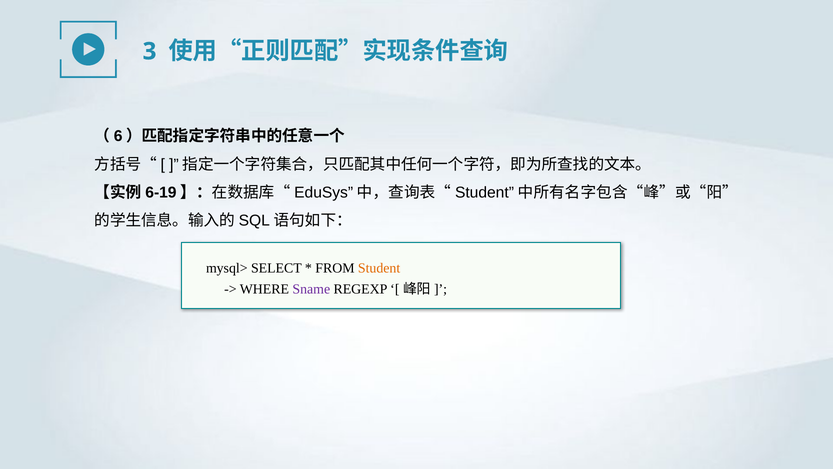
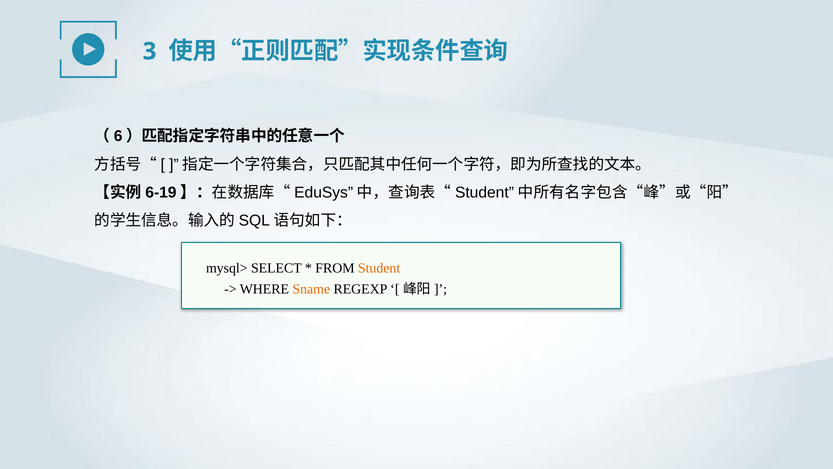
Sname colour: purple -> orange
